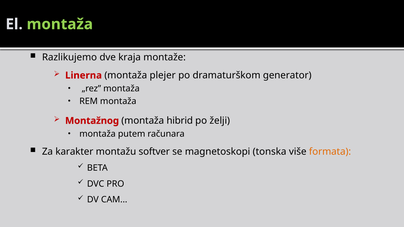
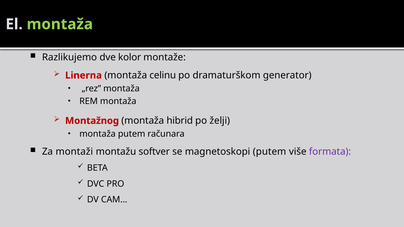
kraja: kraja -> kolor
plejer: plejer -> celinu
karakter: karakter -> montaži
magnetoskopi tonska: tonska -> putem
formata colour: orange -> purple
